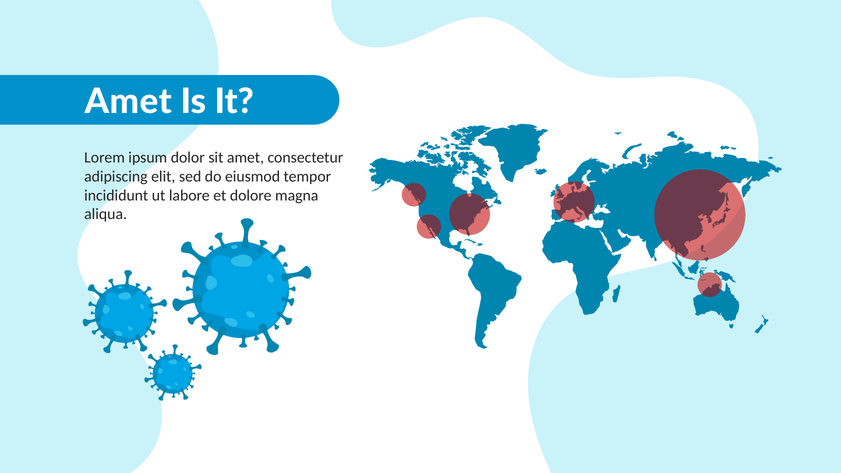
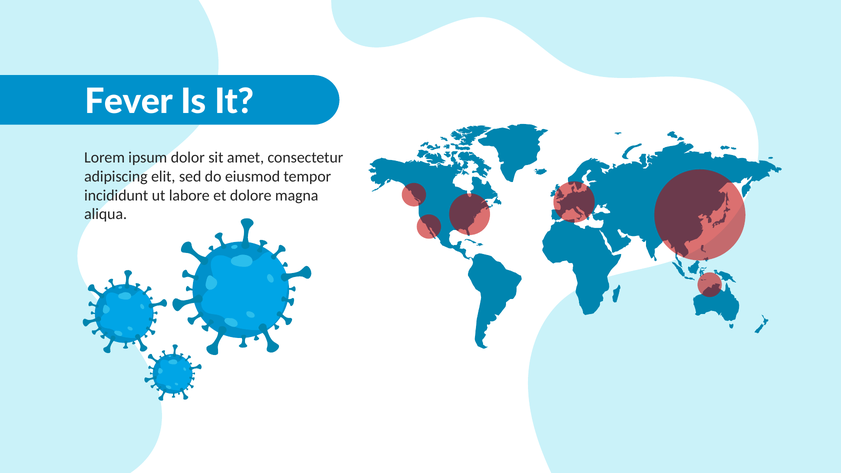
Amet at (129, 102): Amet -> Fever
